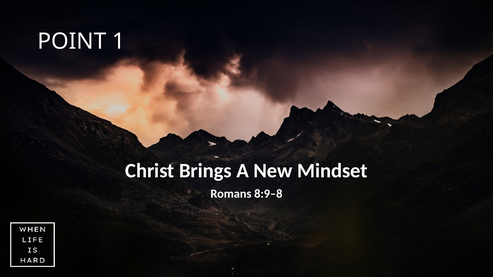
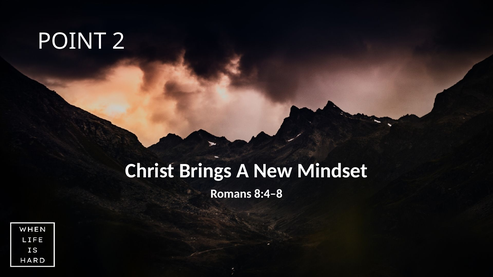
1: 1 -> 2
8:9–8: 8:9–8 -> 8:4–8
